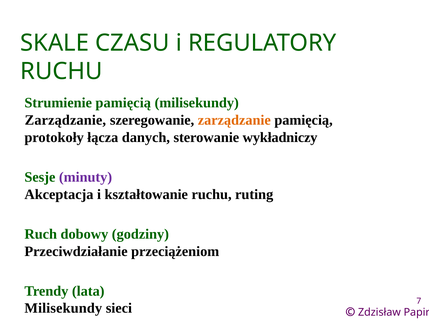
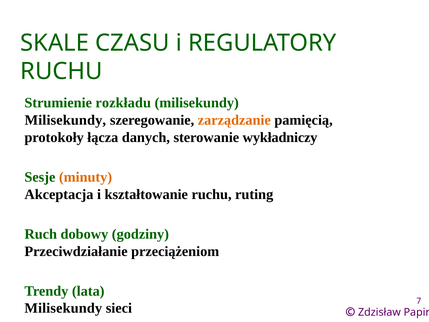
Strumienie pamięcią: pamięcią -> rozkładu
Zarządzanie at (65, 120): Zarządzanie -> Milisekundy
minuty colour: purple -> orange
